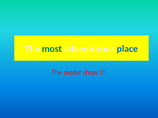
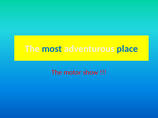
most colour: green -> blue
